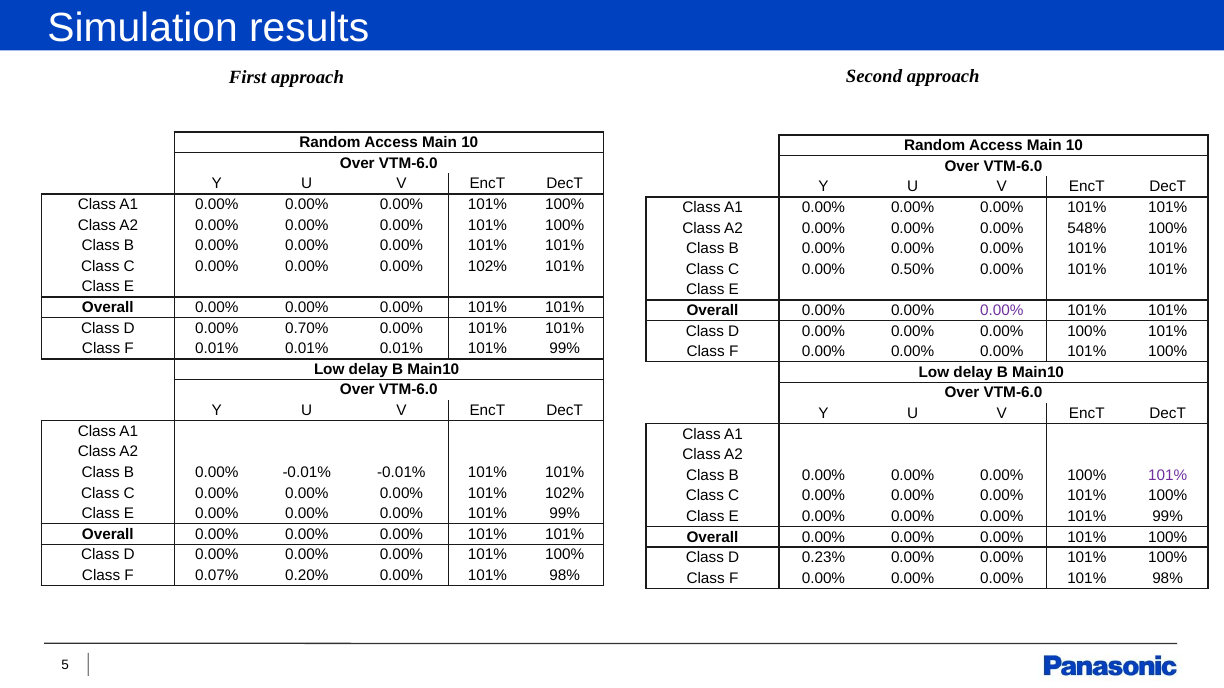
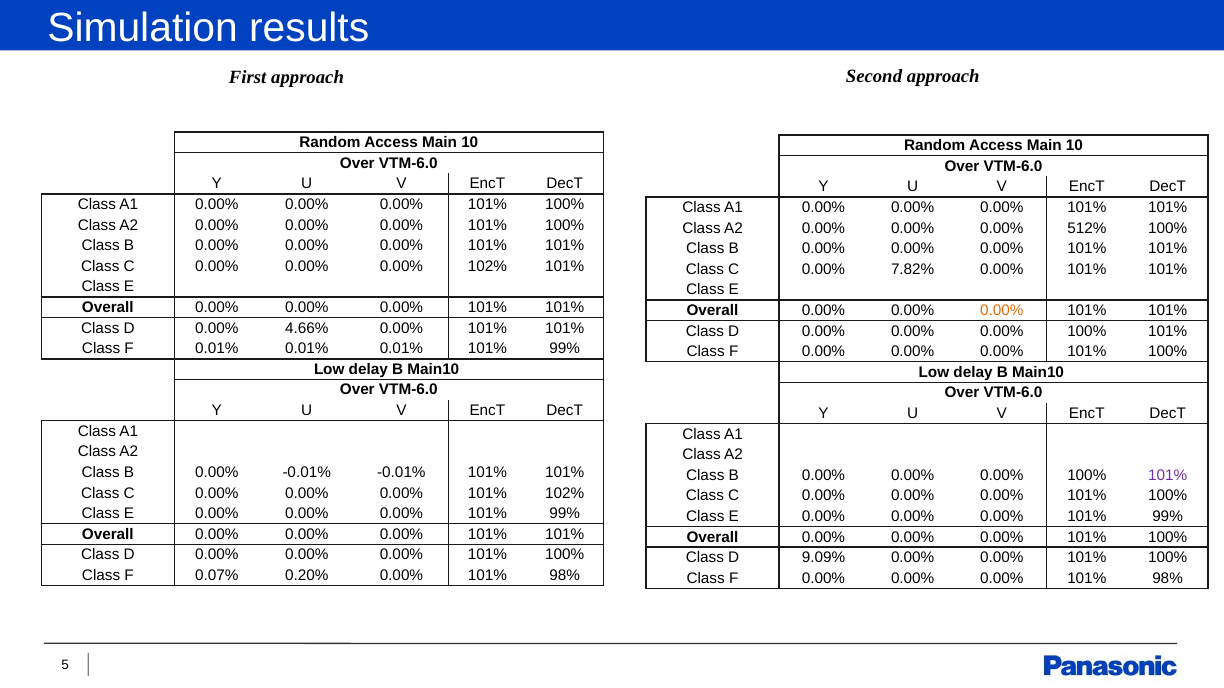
548%: 548% -> 512%
0.50%: 0.50% -> 7.82%
0.00% at (1002, 311) colour: purple -> orange
0.70%: 0.70% -> 4.66%
0.23%: 0.23% -> 9.09%
